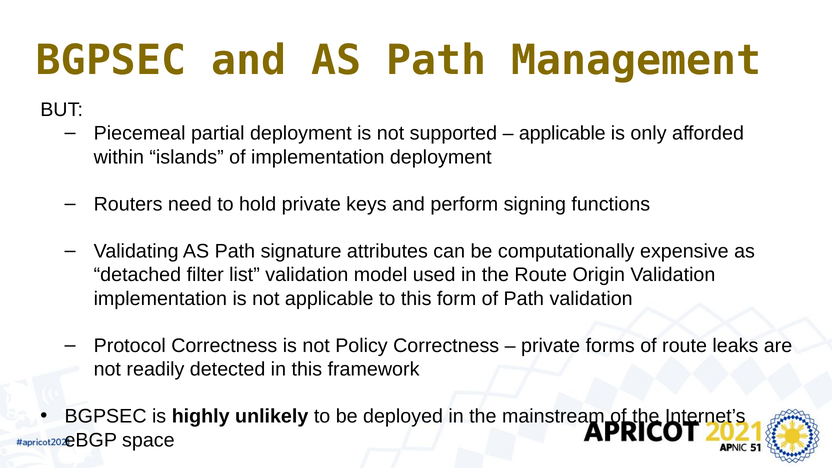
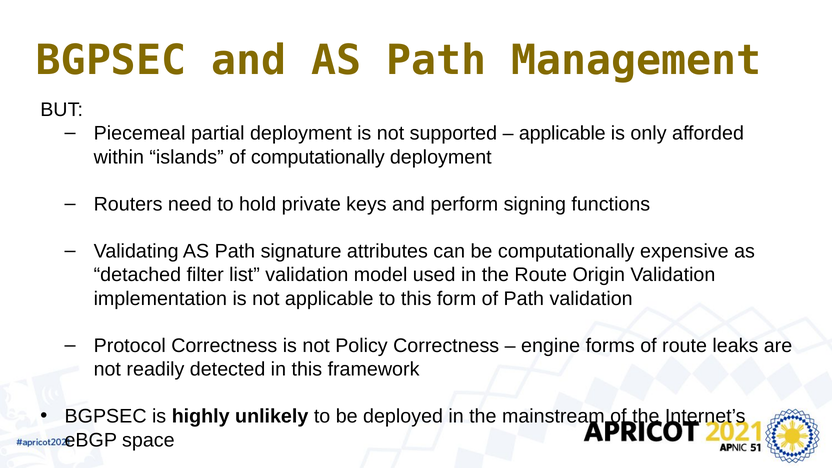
of implementation: implementation -> computationally
private at (551, 346): private -> engine
